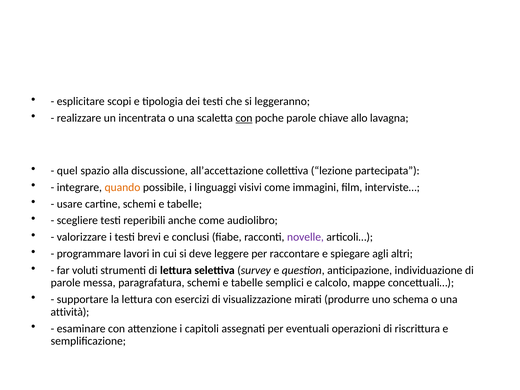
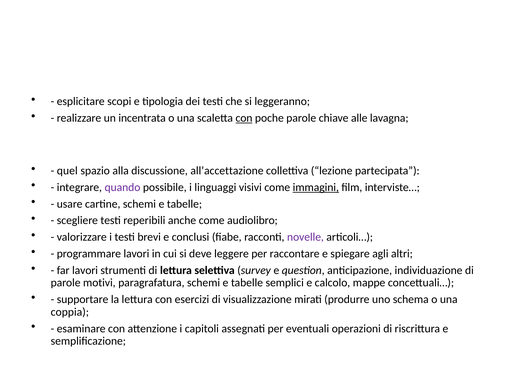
allo: allo -> alle
quando colour: orange -> purple
immagini underline: none -> present
far voluti: voluti -> lavori
messa: messa -> motivi
attività: attività -> coppia
